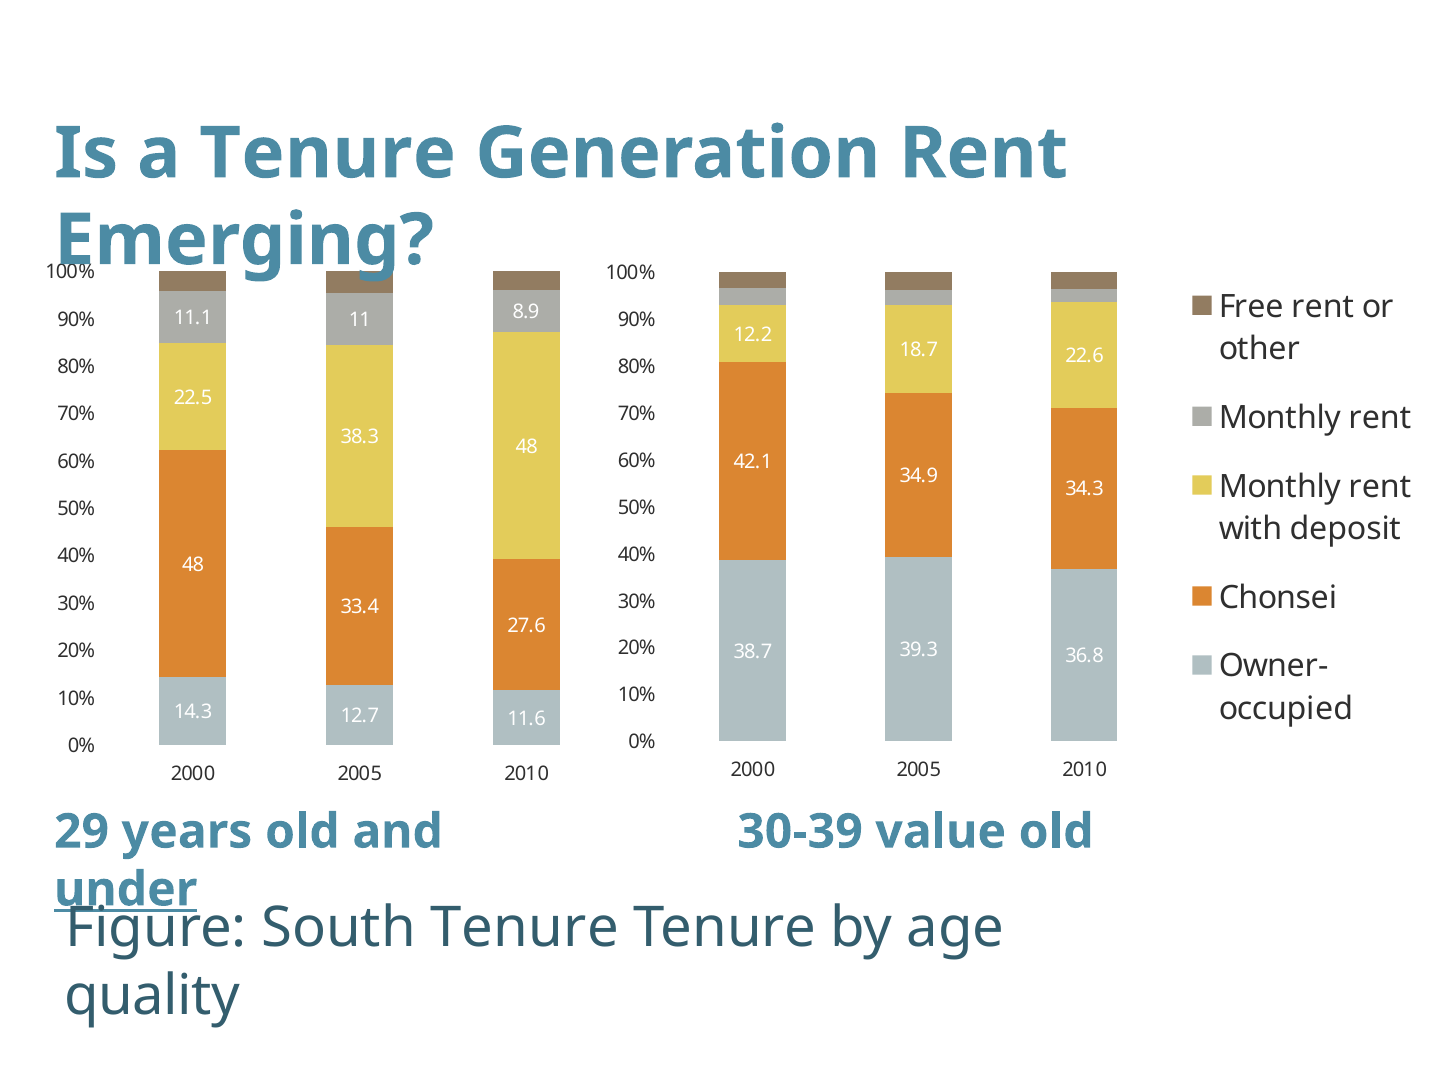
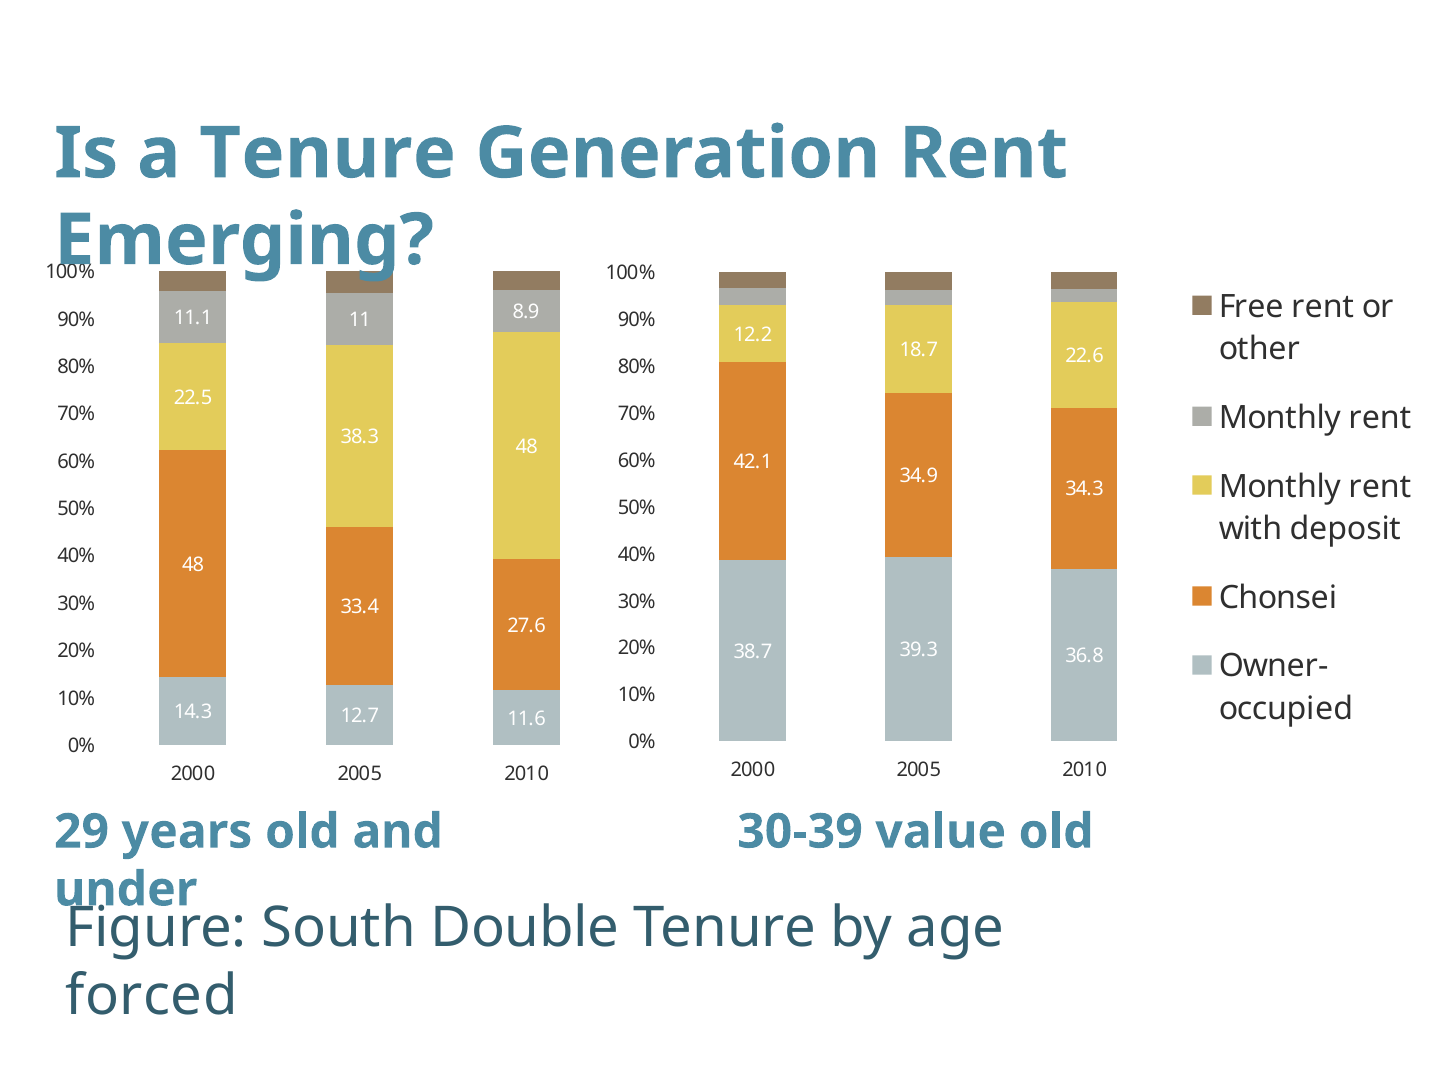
under underline: present -> none
South Tenure: Tenure -> Double
quality: quality -> forced
